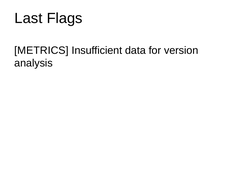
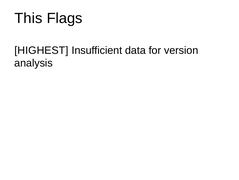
Last: Last -> This
METRICS: METRICS -> HIGHEST
